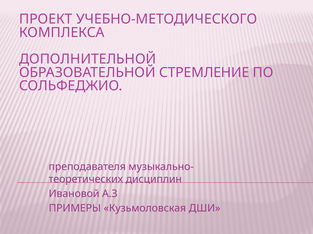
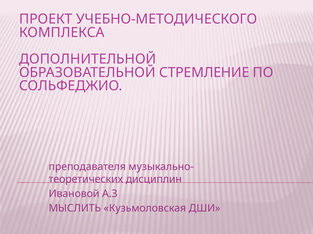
ПРИМЕРЫ: ПРИМЕРЫ -> МЫСЛИТЬ
